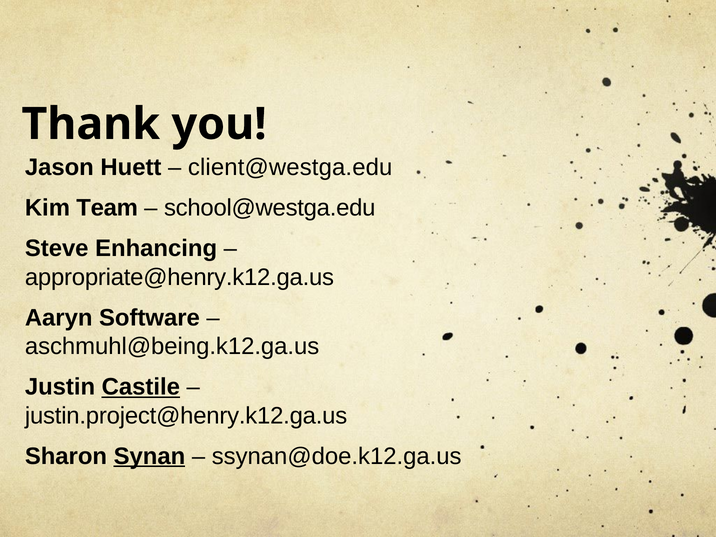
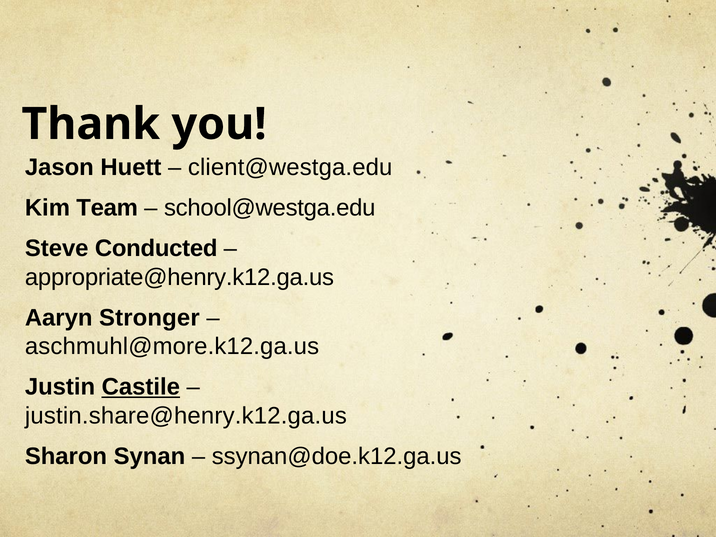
Enhancing: Enhancing -> Conducted
Software: Software -> Stronger
aschmuhl@being.k12.ga.us: aschmuhl@being.k12.ga.us -> aschmuhl@more.k12.ga.us
justin.project@henry.k12.ga.us: justin.project@henry.k12.ga.us -> justin.share@henry.k12.ga.us
Synan underline: present -> none
